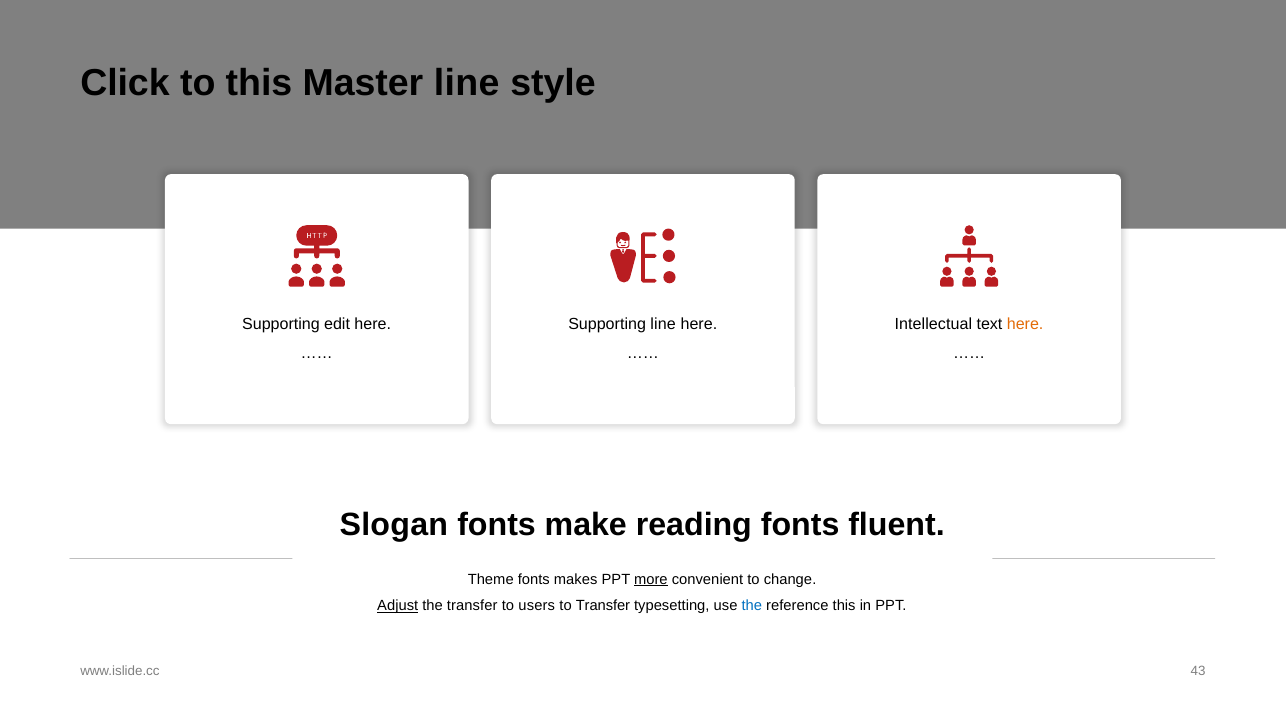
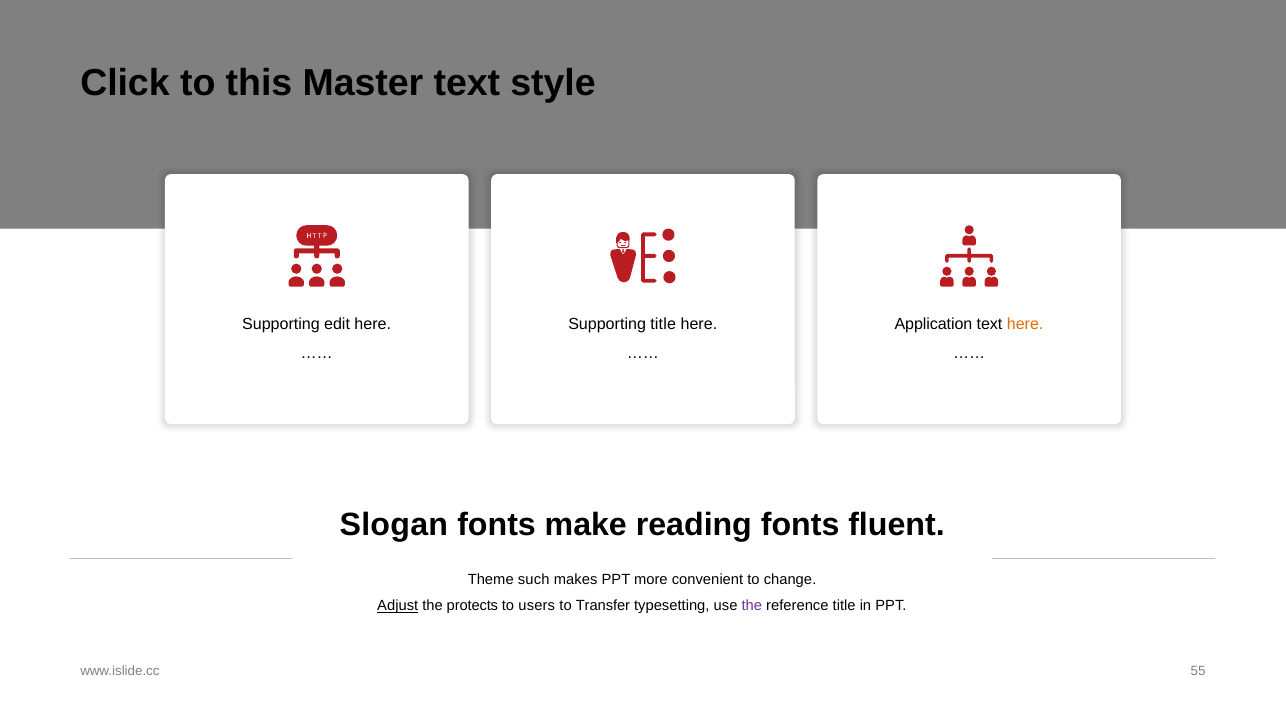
Master line: line -> text
Supporting line: line -> title
Intellectual: Intellectual -> Application
Theme fonts: fonts -> such
more underline: present -> none
the transfer: transfer -> protects
the at (752, 605) colour: blue -> purple
reference this: this -> title
43: 43 -> 55
